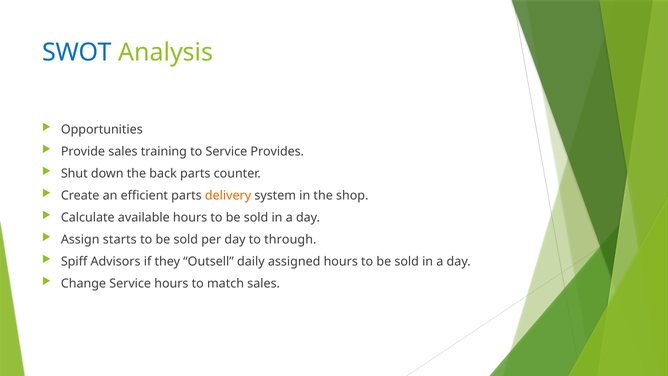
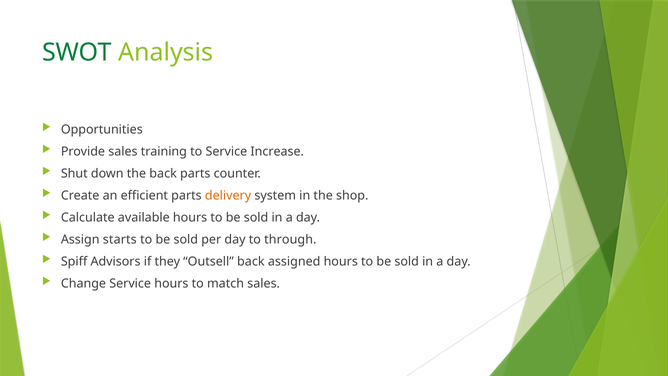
SWOT colour: blue -> green
Provides: Provides -> Increase
Outsell daily: daily -> back
